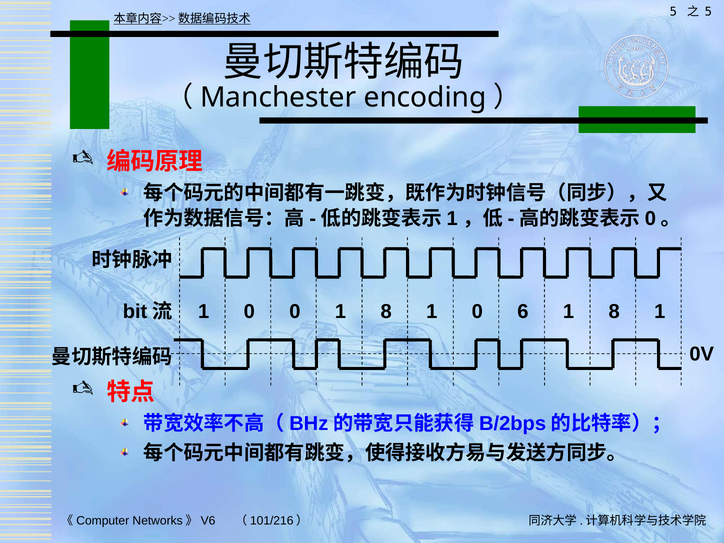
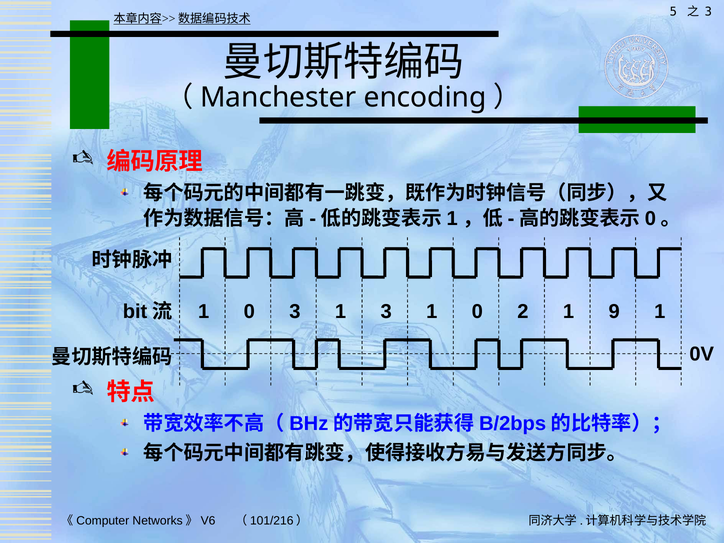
5 at (708, 12): 5 -> 3
0 0: 0 -> 3
8 at (386, 312): 8 -> 3
6: 6 -> 2
8 at (614, 312): 8 -> 9
